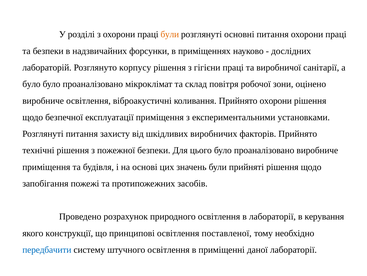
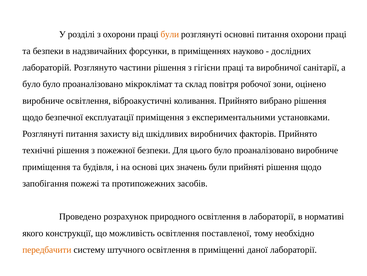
корпусу: корпусу -> частини
Прийнято охорони: охорони -> вибрано
керування: керування -> нормативі
принципові: принципові -> можливість
передбачити colour: blue -> orange
